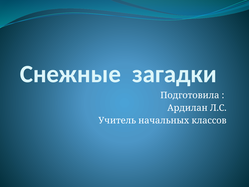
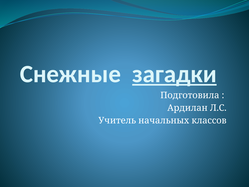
загадки underline: none -> present
